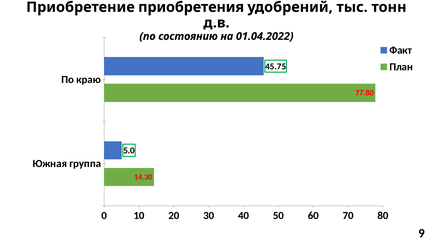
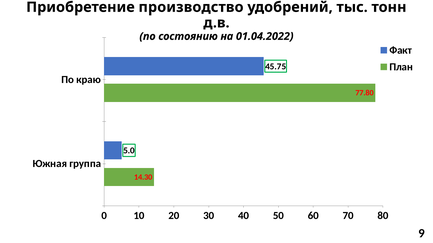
приобретения: приобретения -> производство
